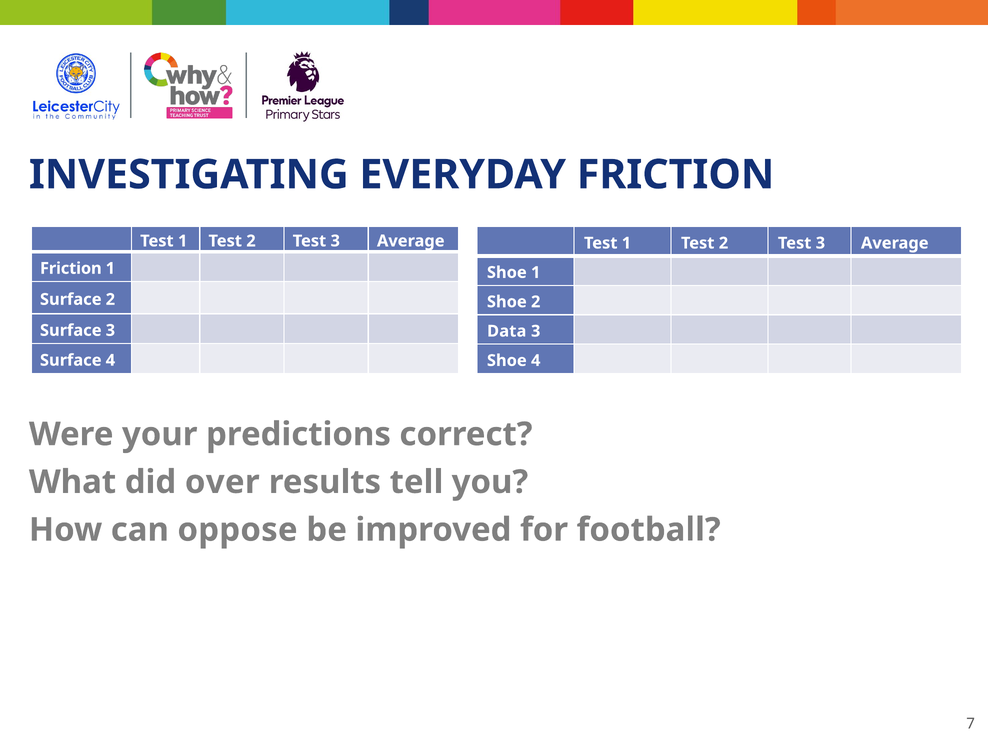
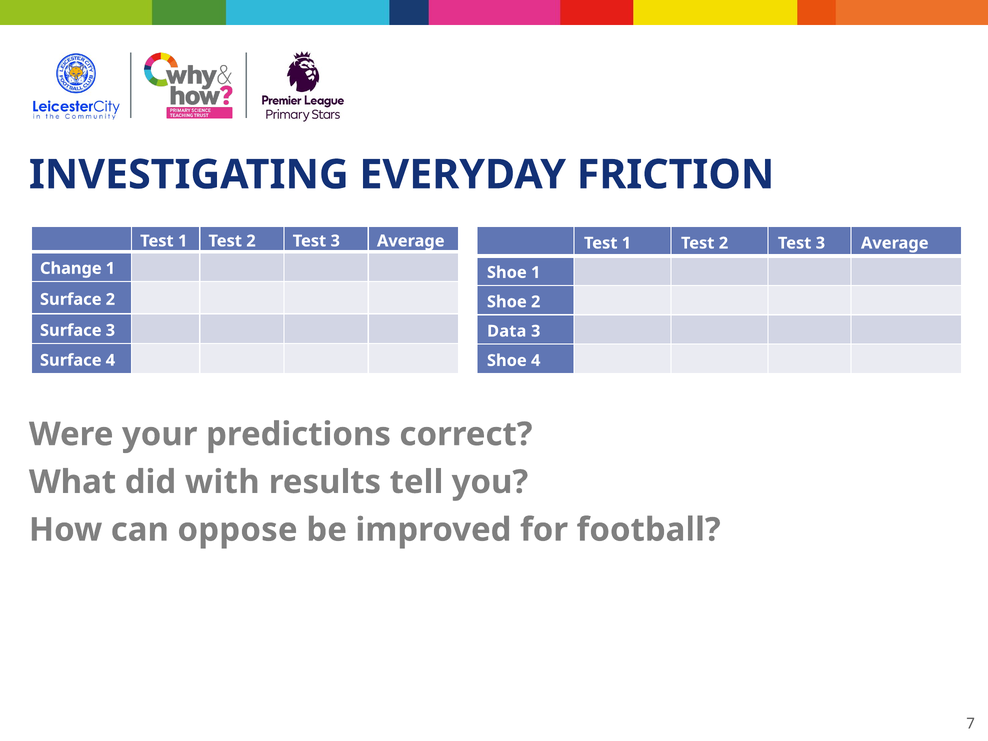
Friction at (71, 268): Friction -> Change
over: over -> with
